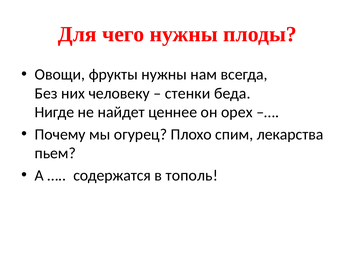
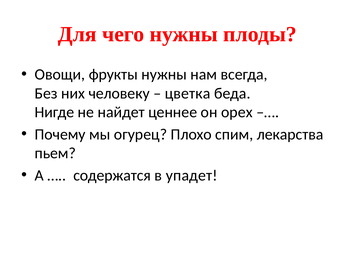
стенки: стенки -> цветка
тополь: тополь -> упадет
